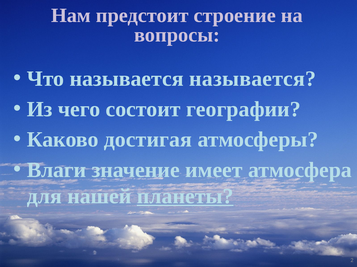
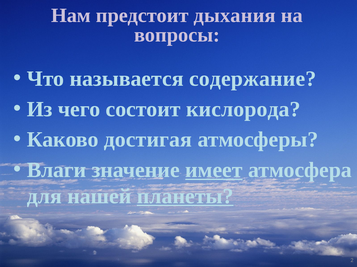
строение: строение -> дыхания
называется называется: называется -> содержание
географии: географии -> кислорода
имеет underline: none -> present
